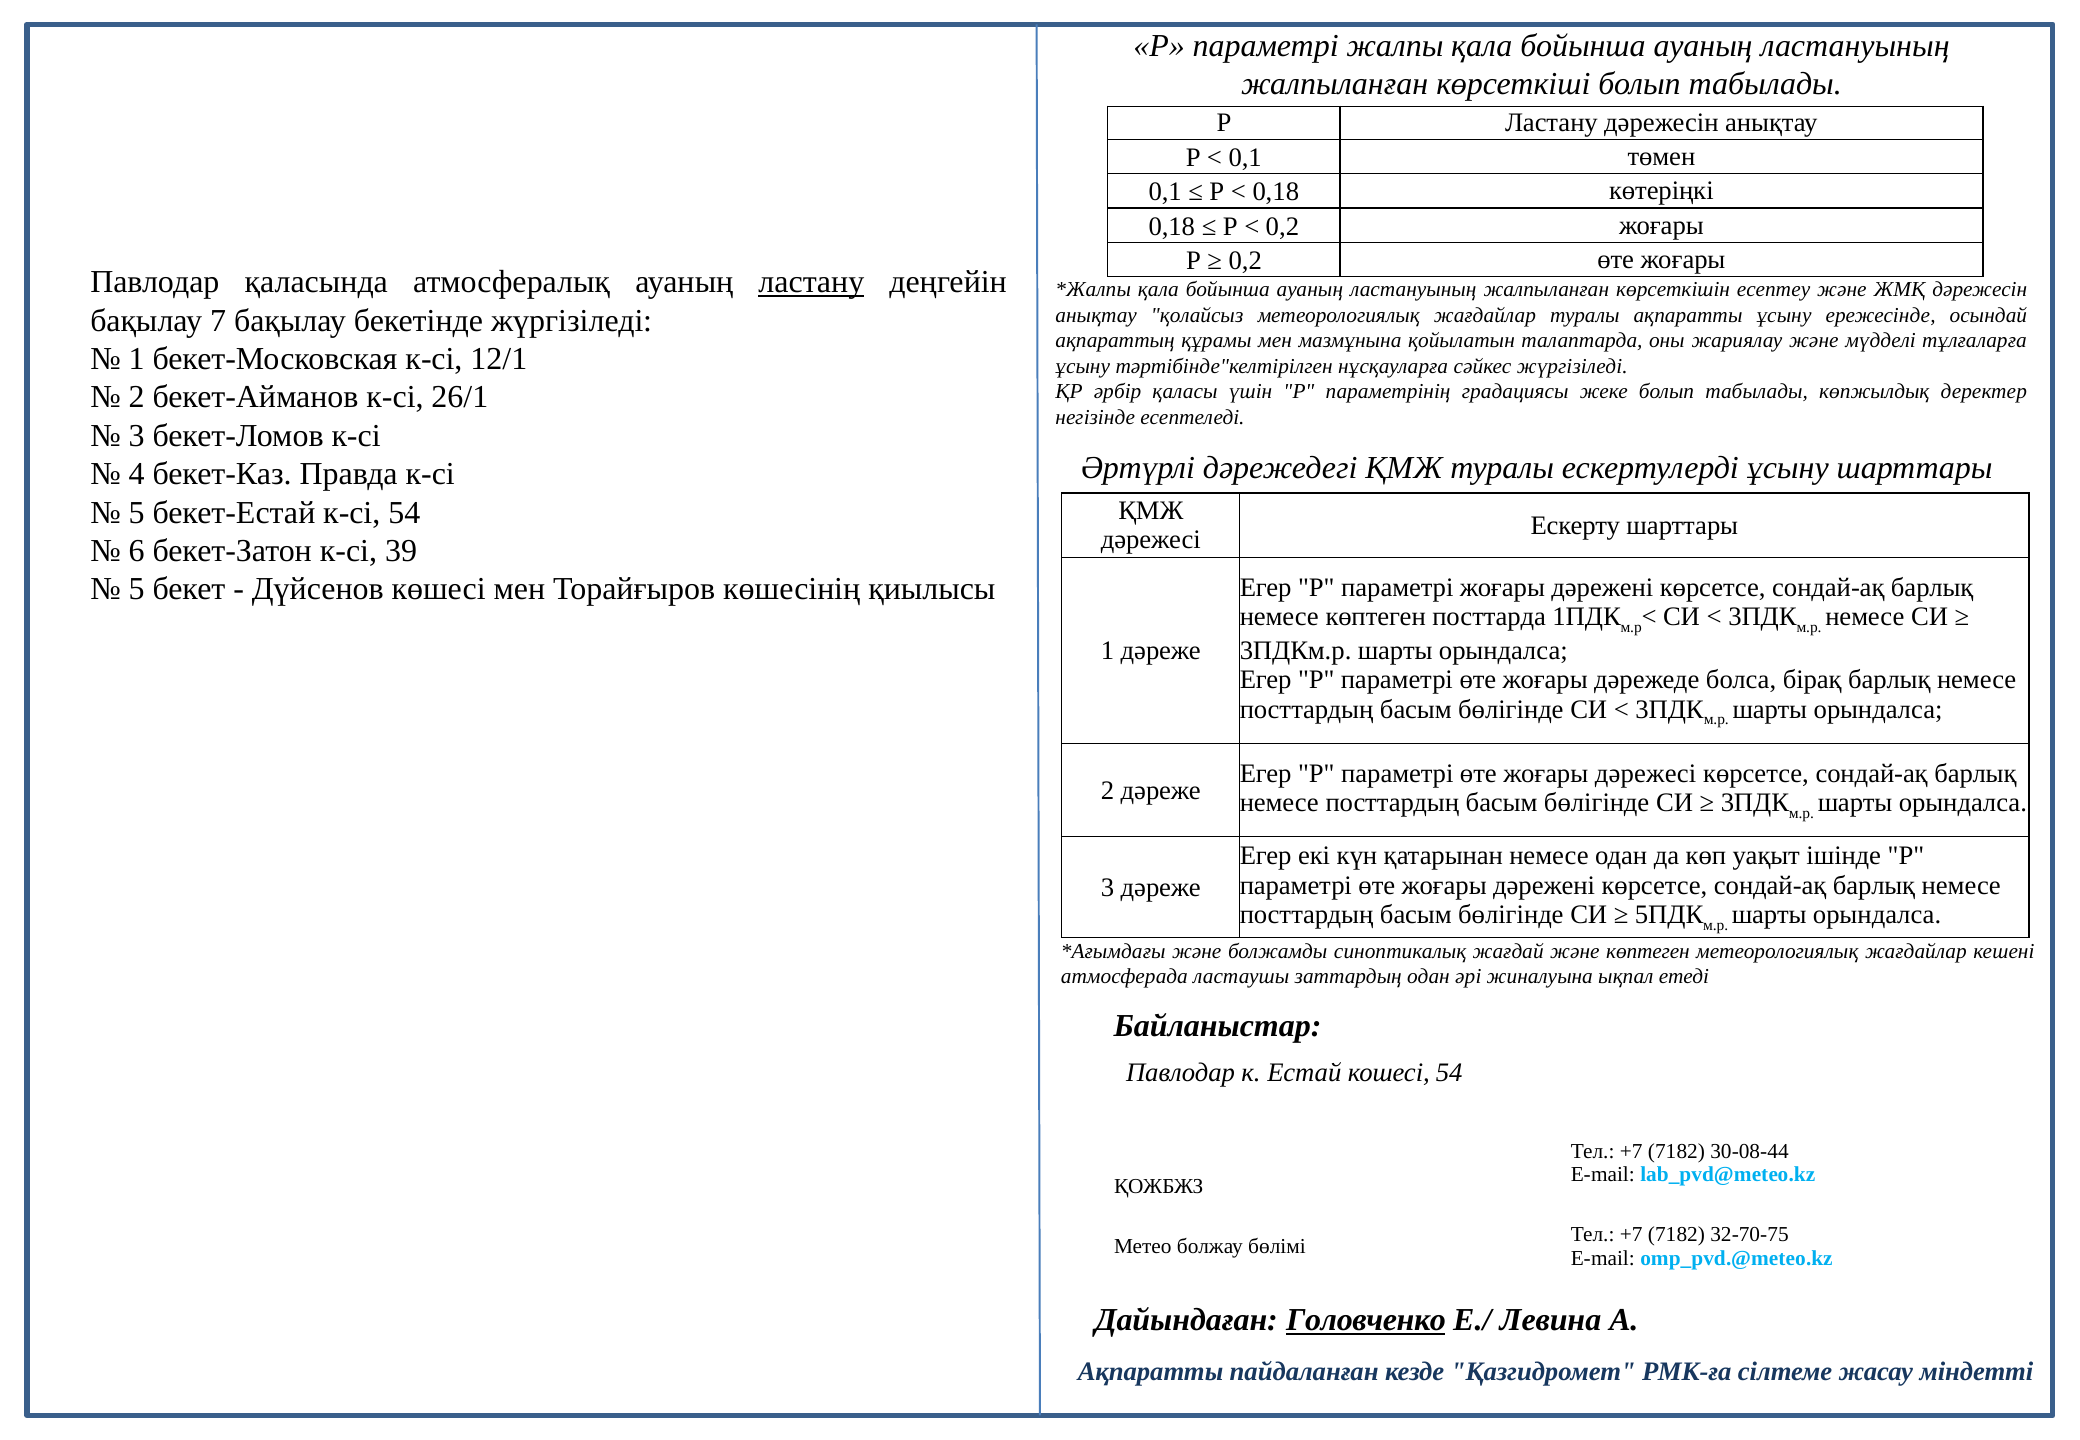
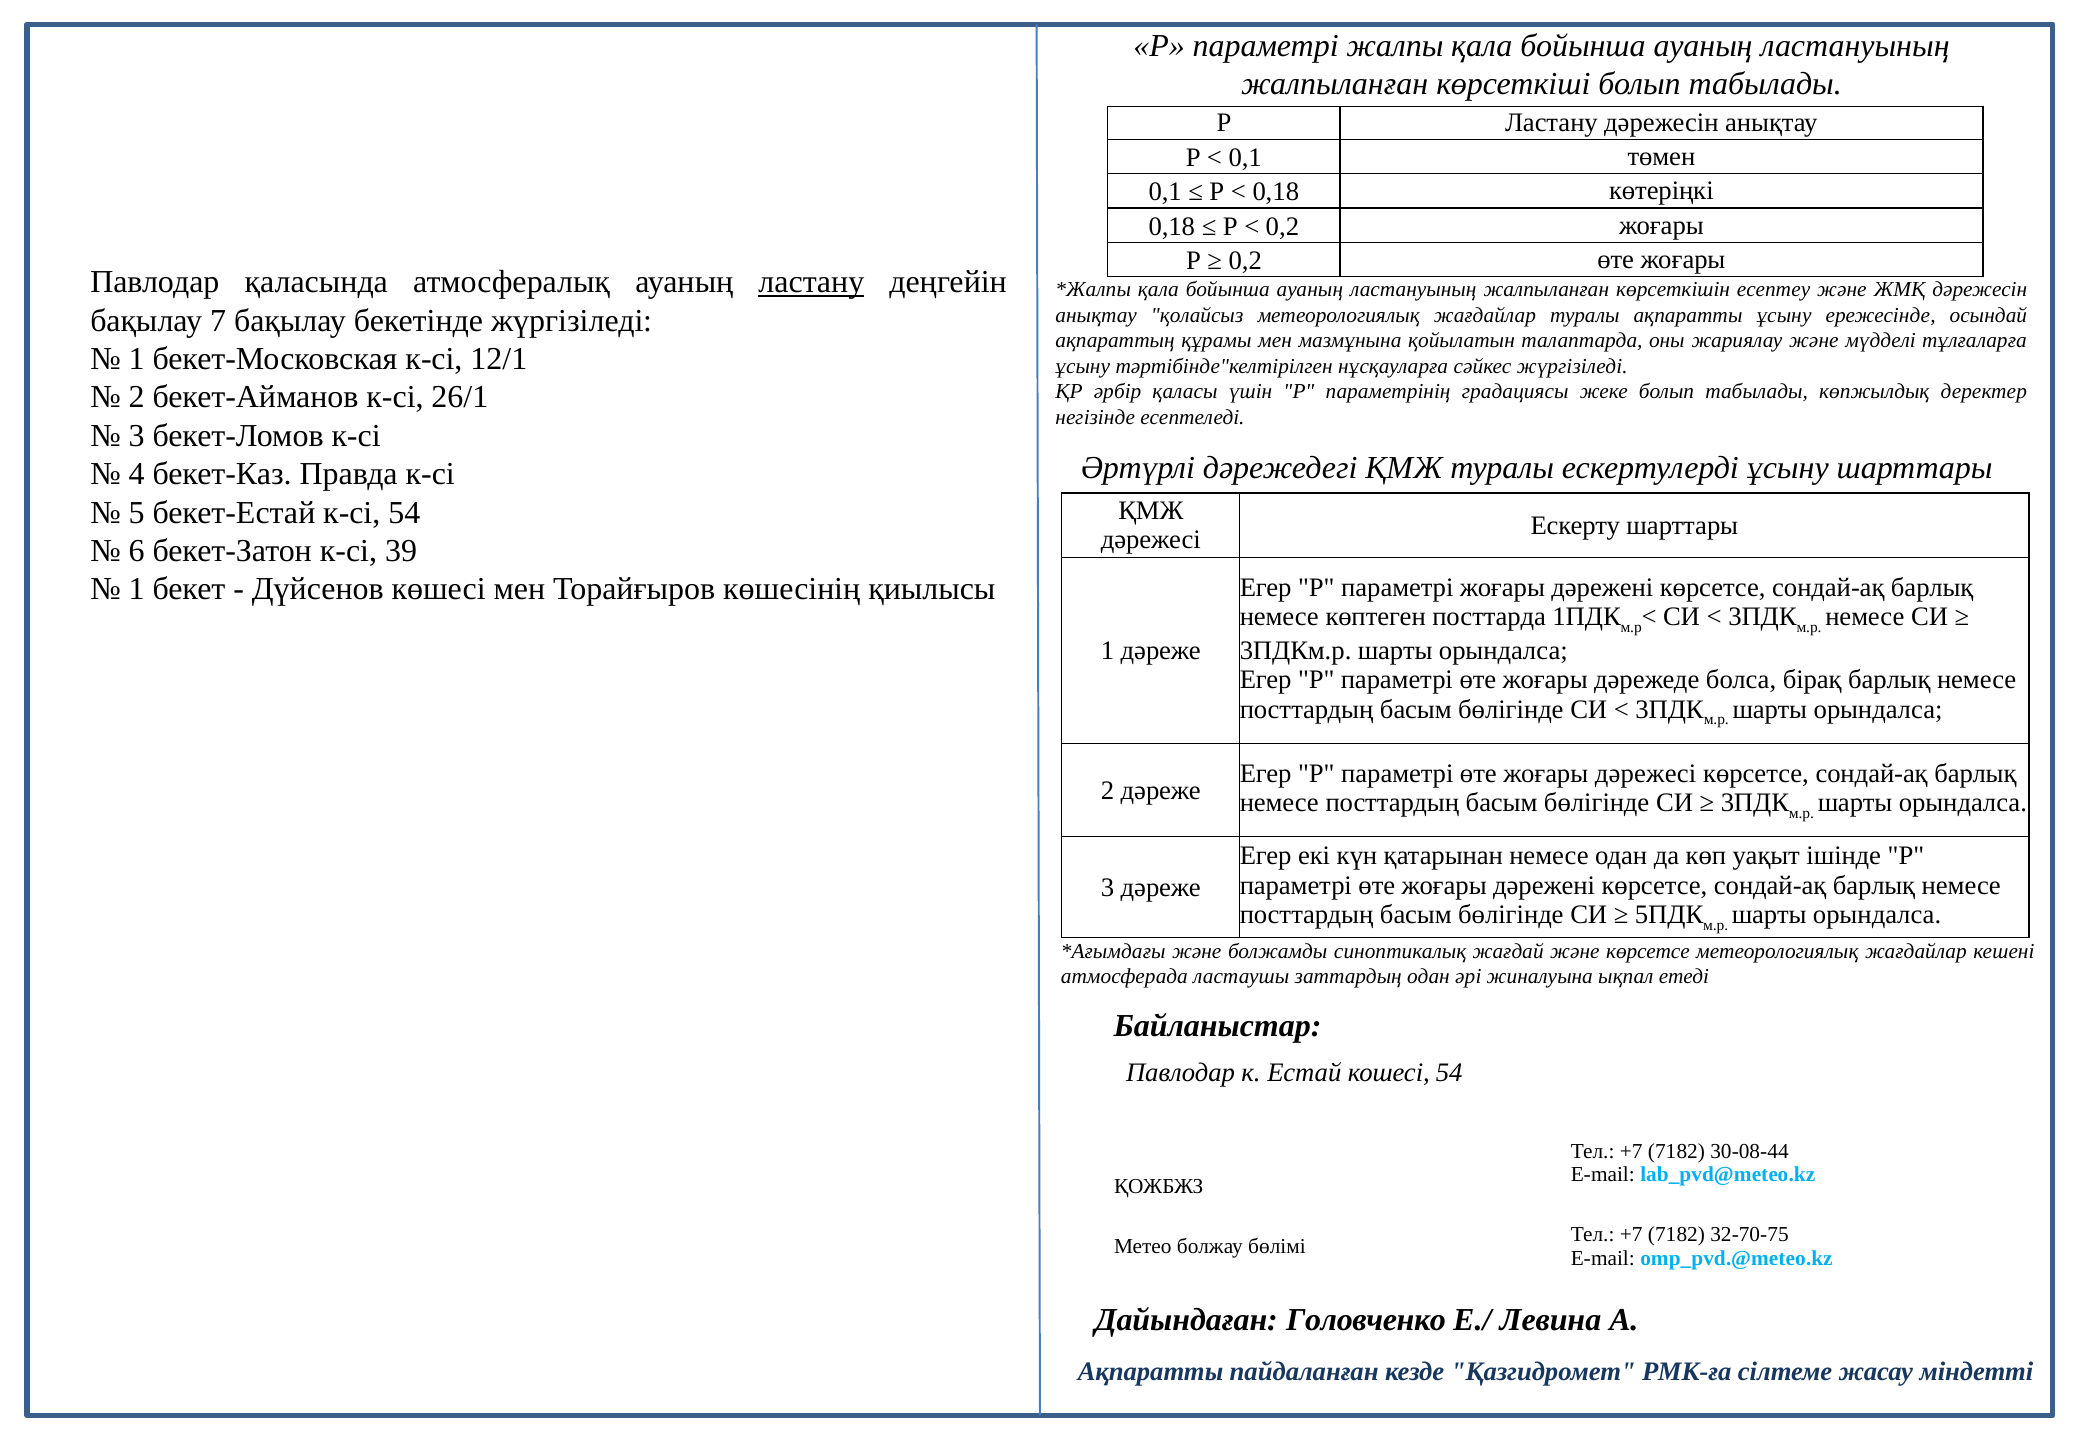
5 at (137, 589): 5 -> 1
және көптеген: көптеген -> көрсетсе
Головченко underline: present -> none
